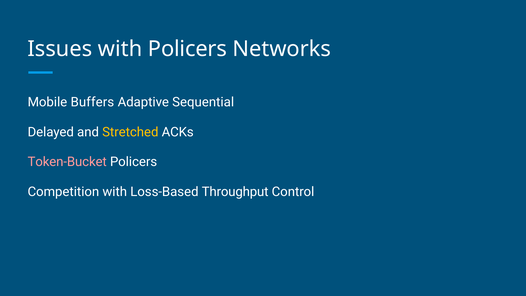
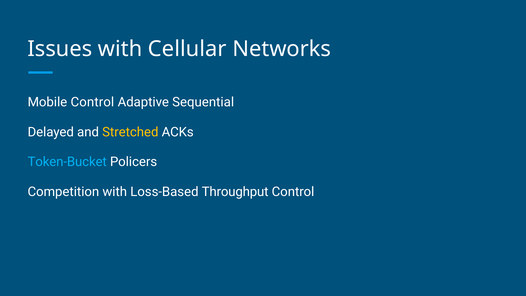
with Policers: Policers -> Cellular
Mobile Buffers: Buffers -> Control
Token-Bucket colour: pink -> light blue
